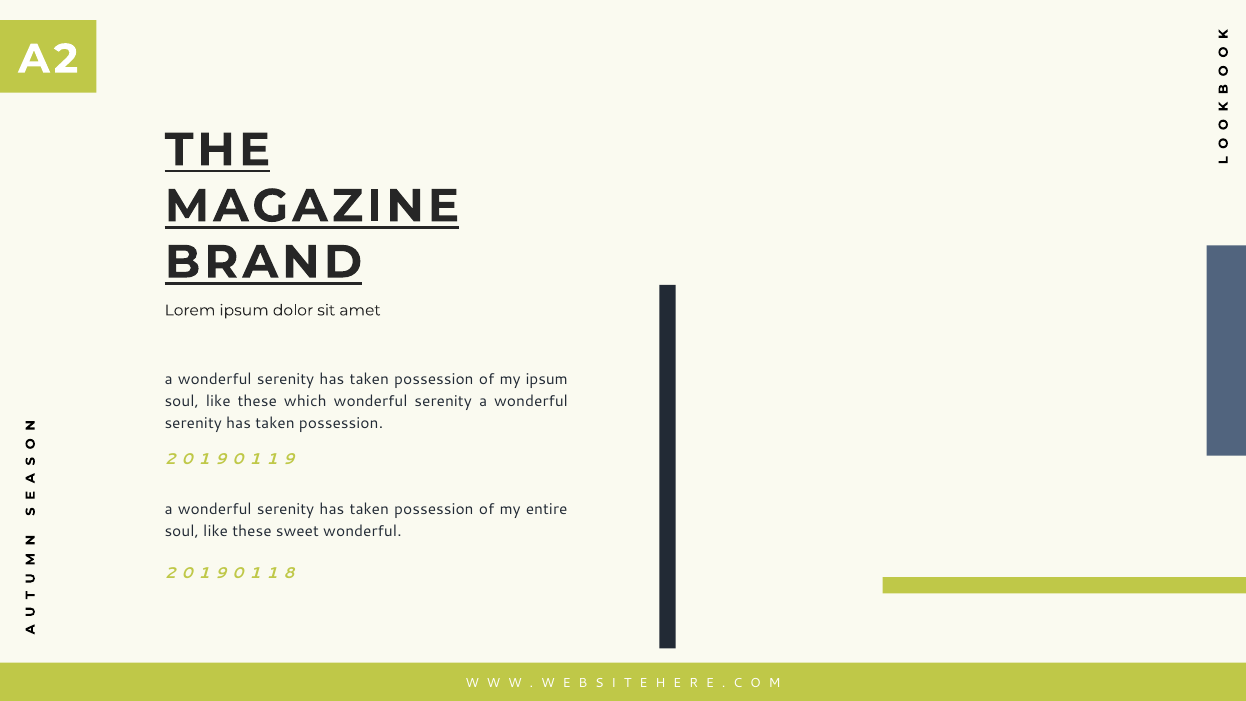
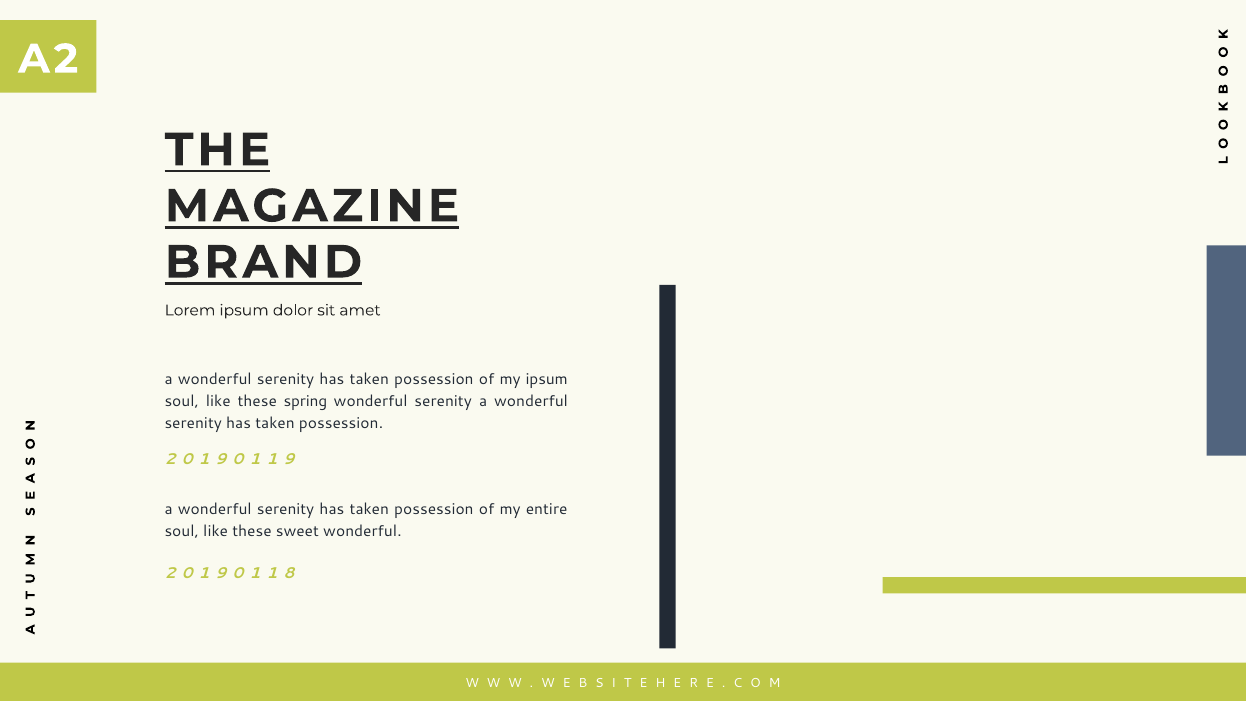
which: which -> spring
